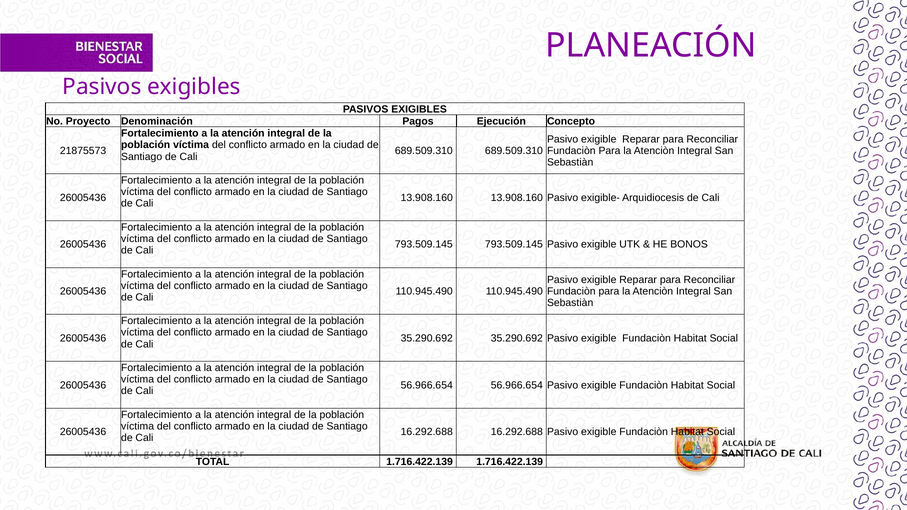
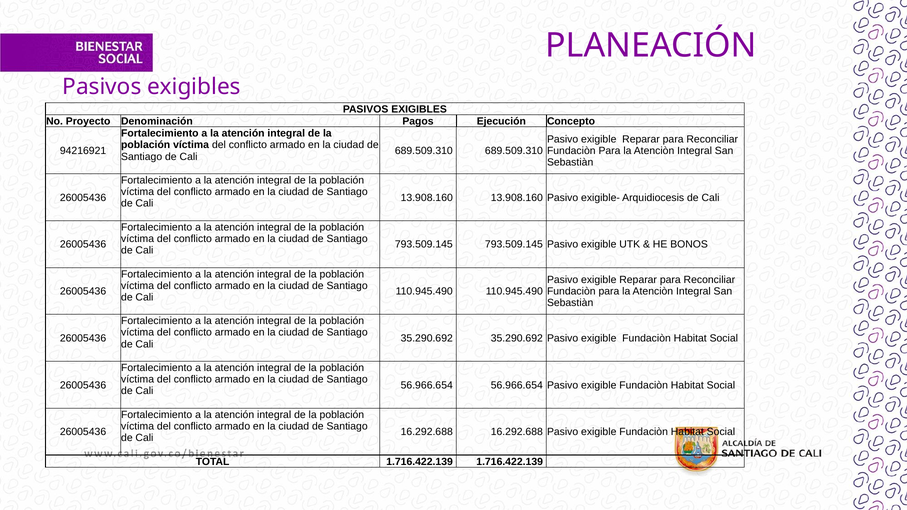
21875573: 21875573 -> 94216921
